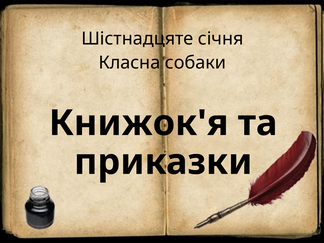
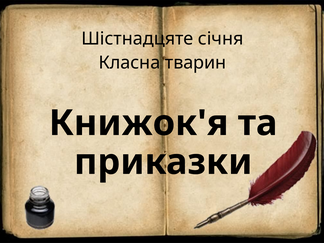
собаки: собаки -> тварин
